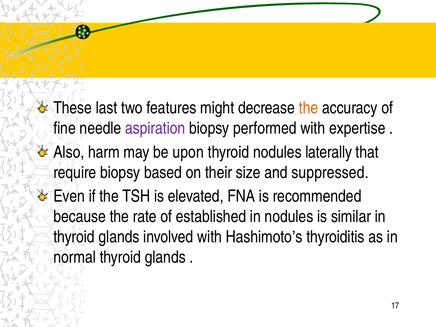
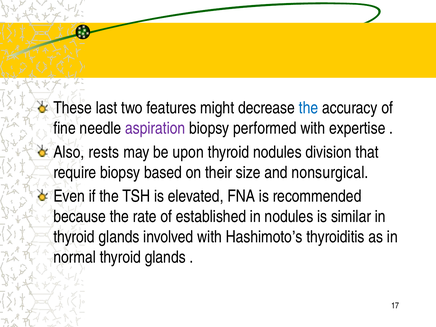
the at (309, 108) colour: orange -> blue
harm: harm -> rests
laterally: laterally -> division
suppressed: suppressed -> nonsurgical
